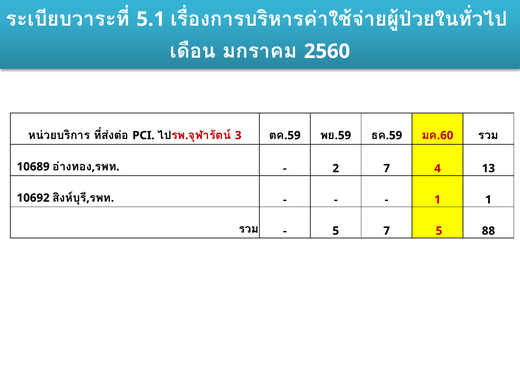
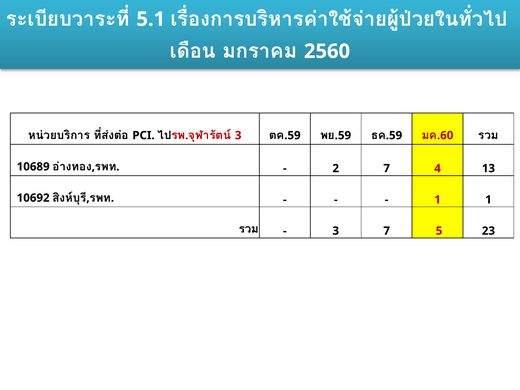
5 at (336, 231): 5 -> 3
88: 88 -> 23
